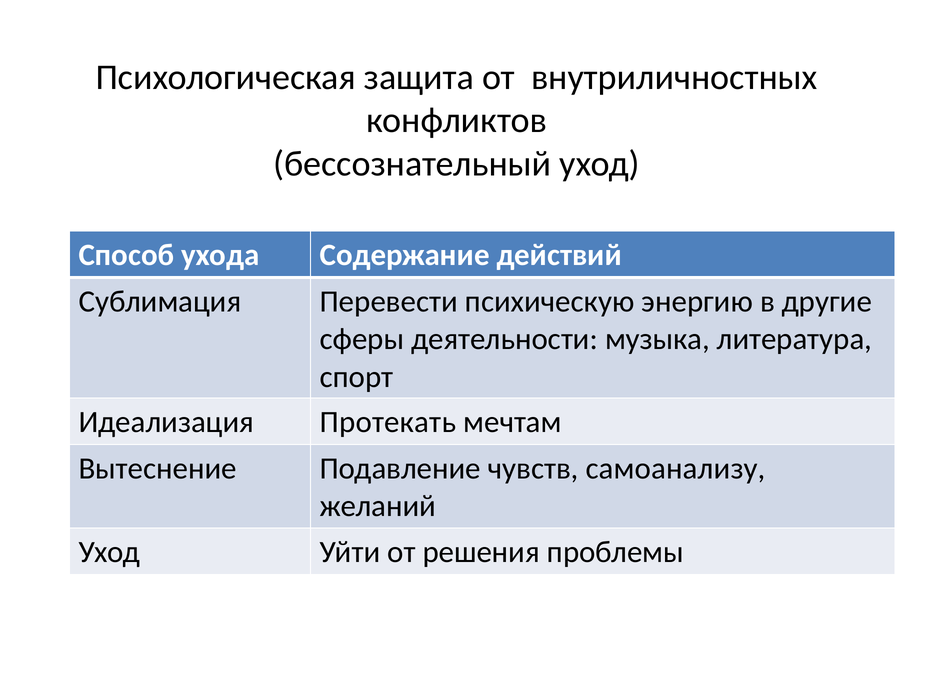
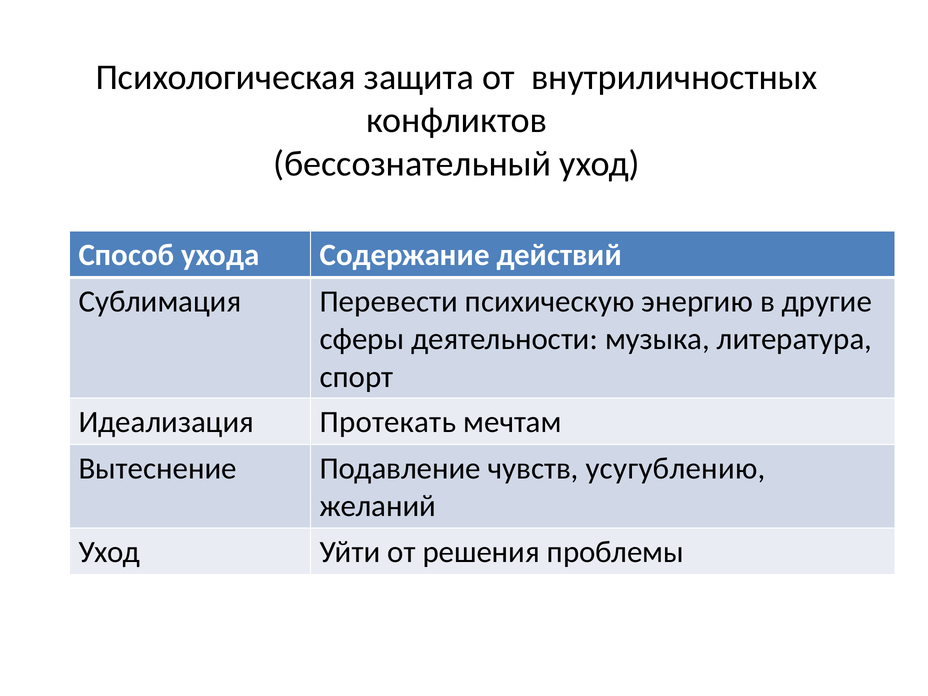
самоанализу: самоанализу -> усугублению
